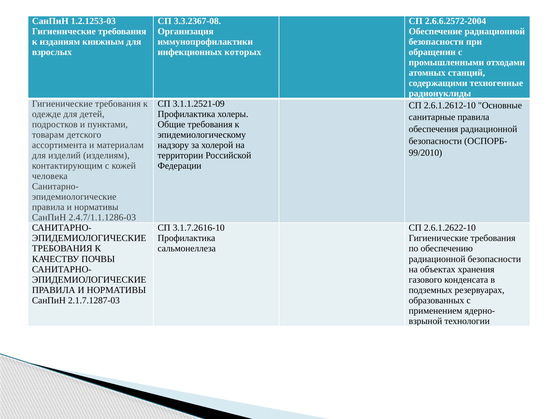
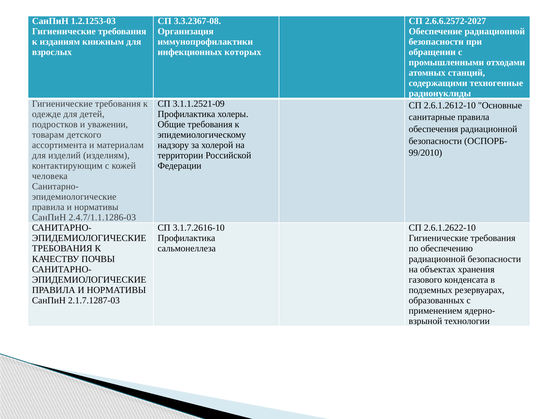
2.6.6.2572-2004: 2.6.6.2572-2004 -> 2.6.6.2572-2027
пунктами: пунктами -> уважении
